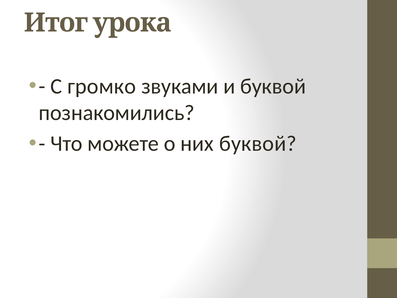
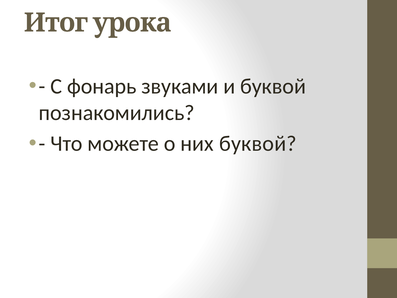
громко: громко -> фонарь
